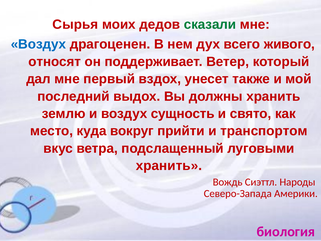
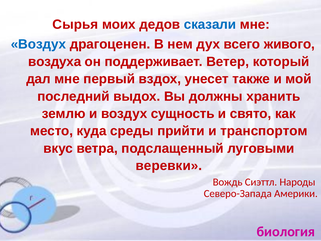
сказали colour: green -> blue
относят: относят -> воздуха
вокруг: вокруг -> среды
хранить at (169, 166): хранить -> веревки
